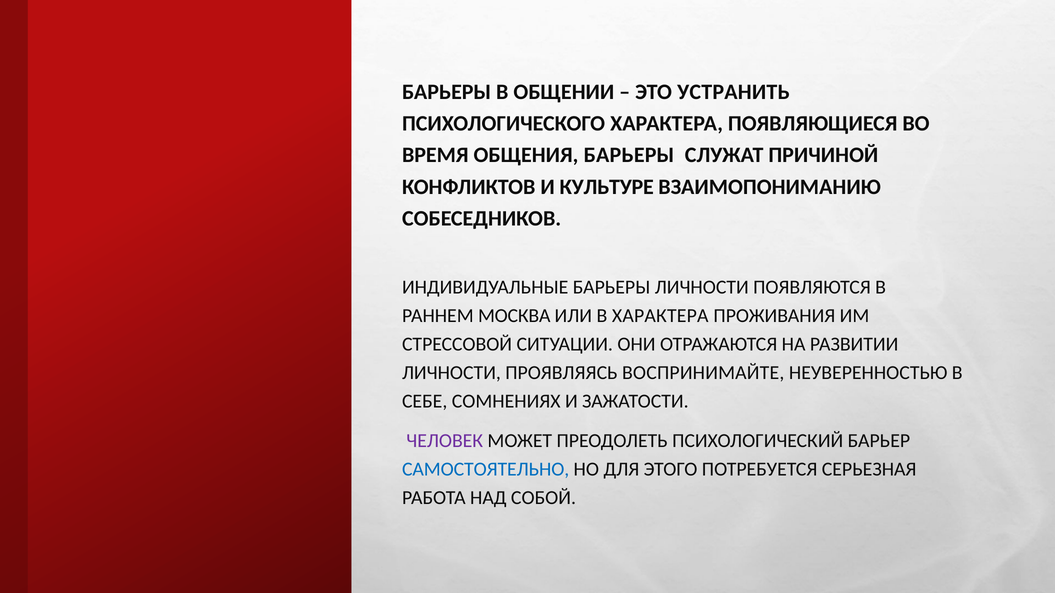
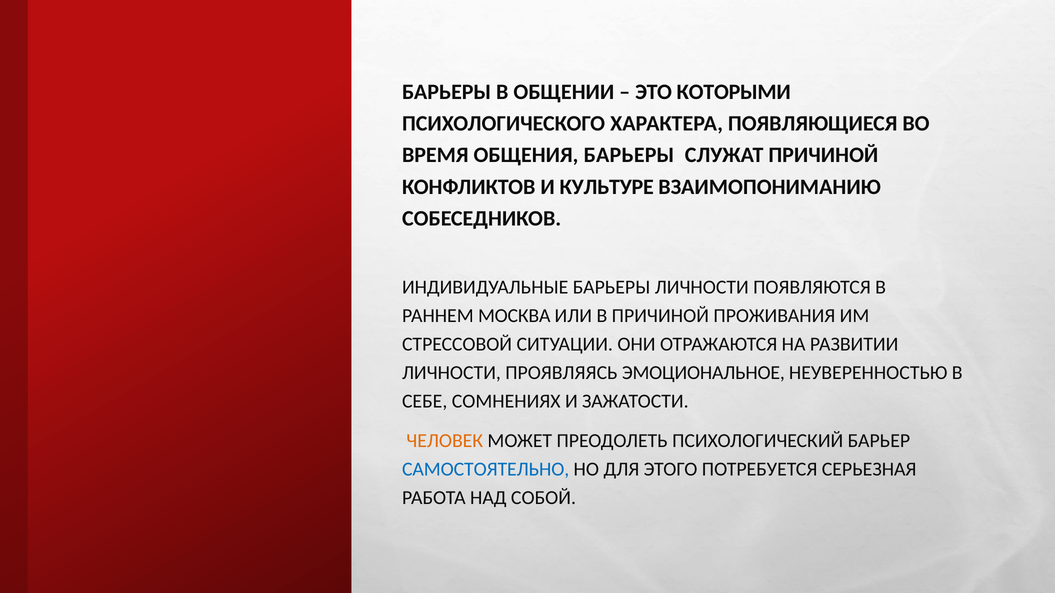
УСТРАНИТЬ: УСТРАНИТЬ -> КОТОРЫМИ
В ХАРАКТЕРА: ХАРАКТЕРА -> ПРИЧИНОЙ
ВОСПРИНИМАЙТЕ: ВОСПРИНИМАЙТЕ -> ЭМОЦИОНАЛЬНОЕ
ЧЕЛОВЕК colour: purple -> orange
